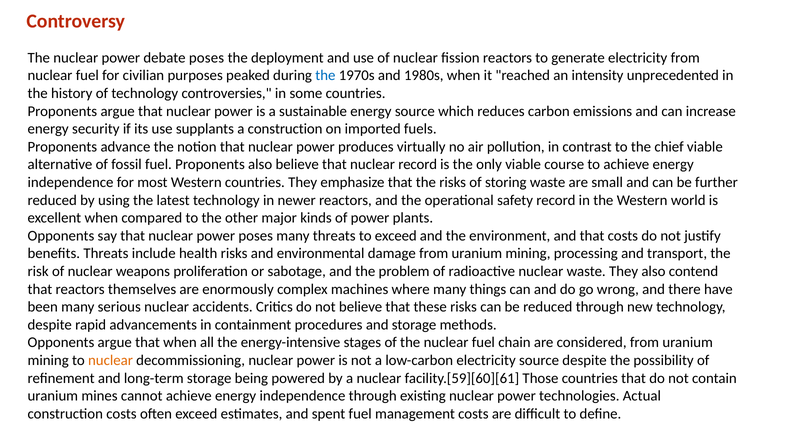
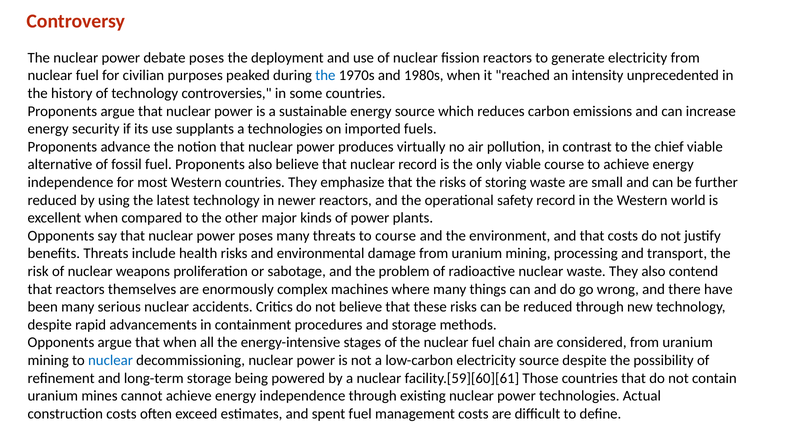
a construction: construction -> technologies
to exceed: exceed -> course
nuclear at (110, 360) colour: orange -> blue
